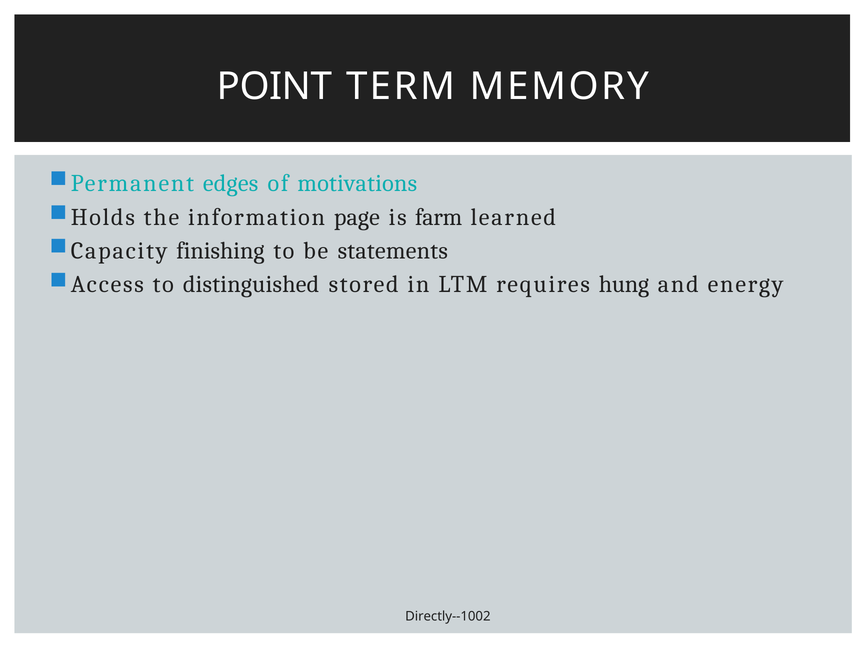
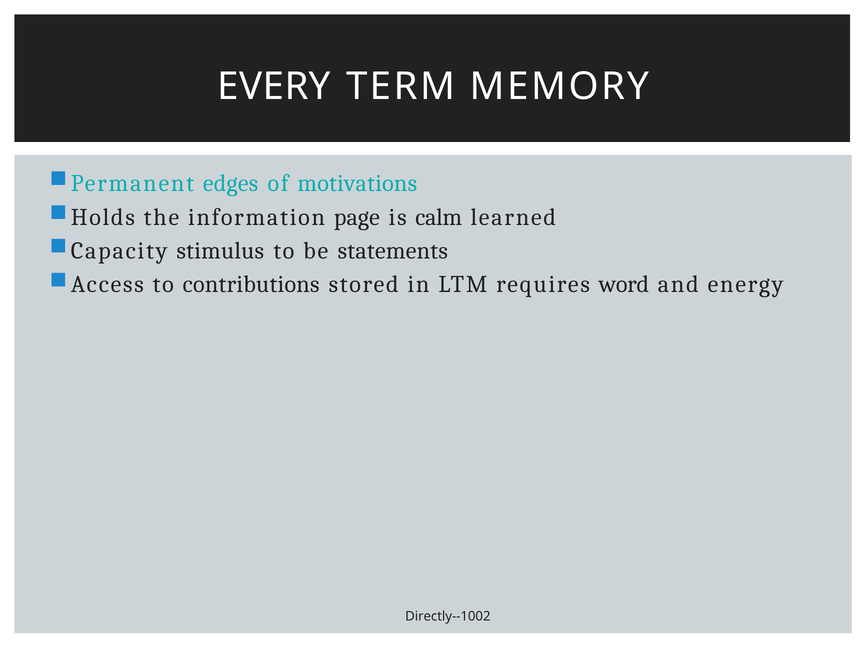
POINT: POINT -> EVERY
farm: farm -> calm
finishing: finishing -> stimulus
distinguished: distinguished -> contributions
hung: hung -> word
